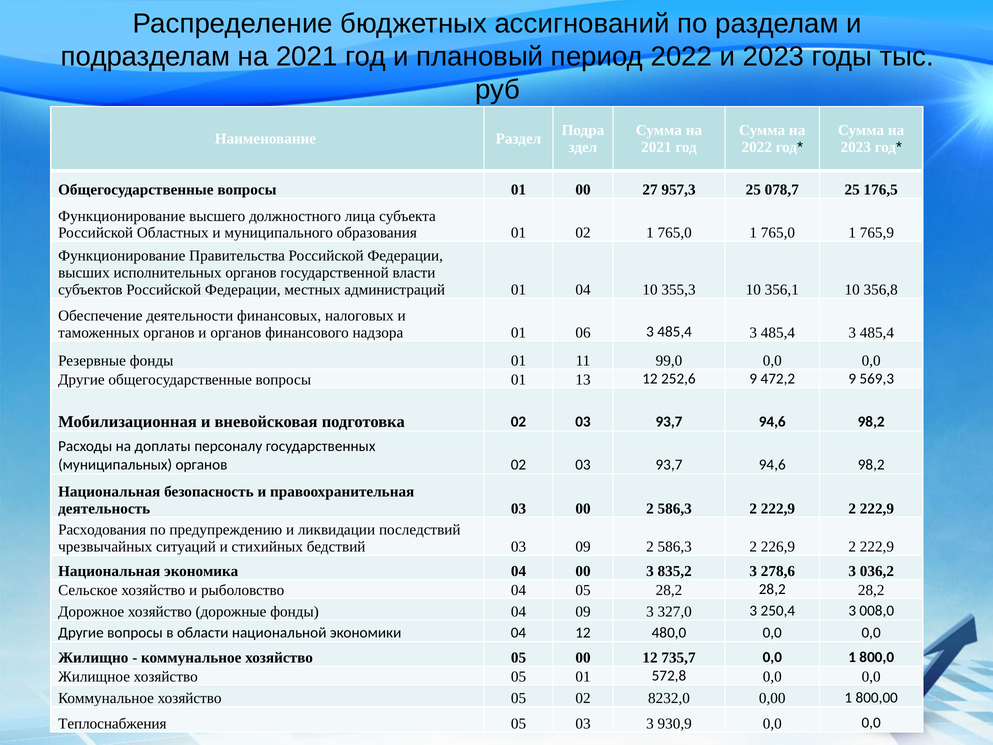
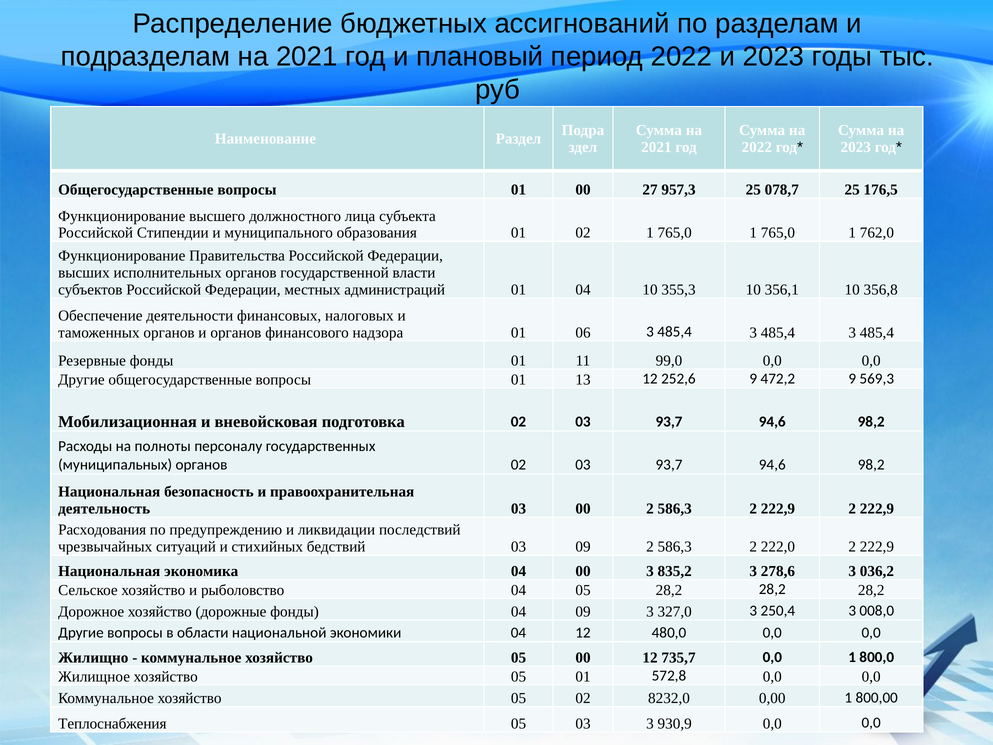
Областных: Областных -> Стипендии
765,9: 765,9 -> 762,0
доплаты: доплаты -> полноты
226,9: 226,9 -> 222,0
